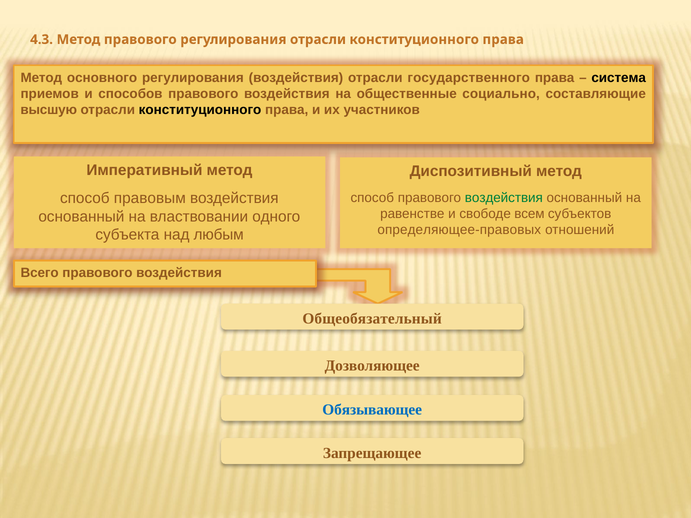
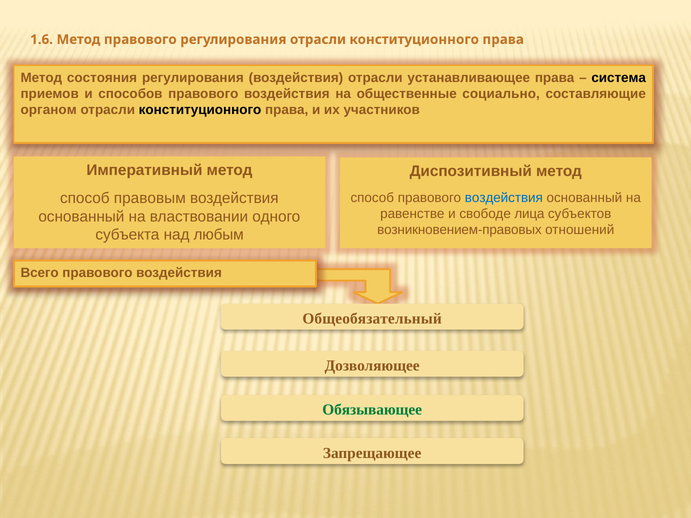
4.3: 4.3 -> 1.6
основного: основного -> состояния
государственного: государственного -> устанавливающее
высшую: высшую -> органом
воздействия at (504, 198) colour: green -> blue
всем: всем -> лица
определяющее-правовых: определяющее-правовых -> возникновением-правовых
Обязывающее colour: blue -> green
